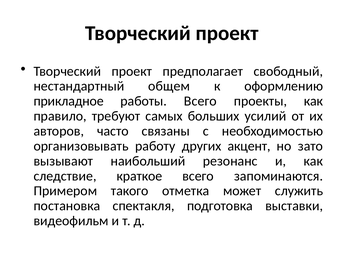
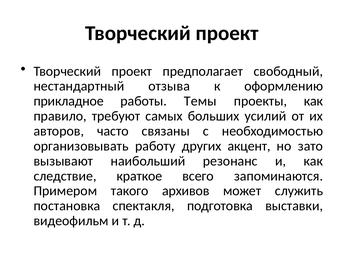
общем: общем -> отзыва
работы Всего: Всего -> Темы
отметка: отметка -> архивов
